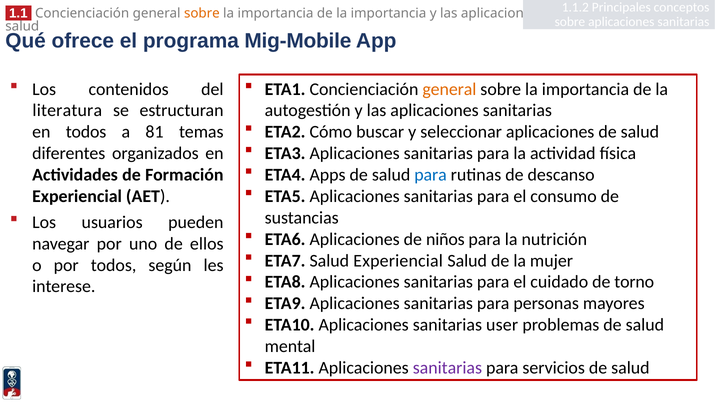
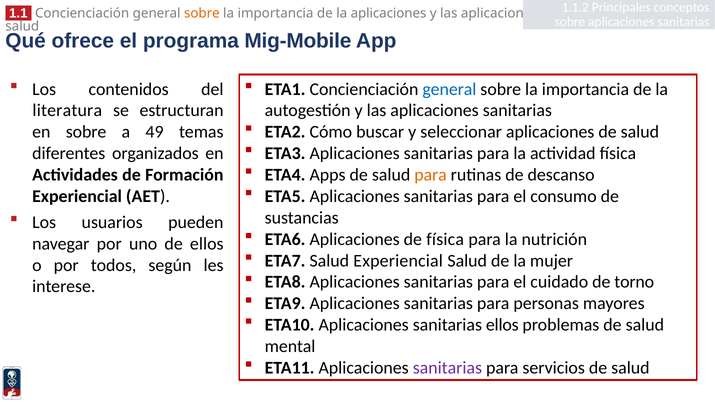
de la importancia: importancia -> aplicaciones
general at (449, 89) colour: orange -> blue
en todos: todos -> sobre
81: 81 -> 49
para at (431, 175) colour: blue -> orange
de niños: niños -> física
sanitarias user: user -> ellos
